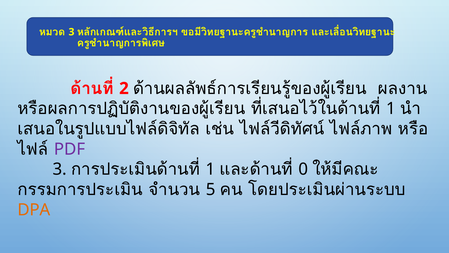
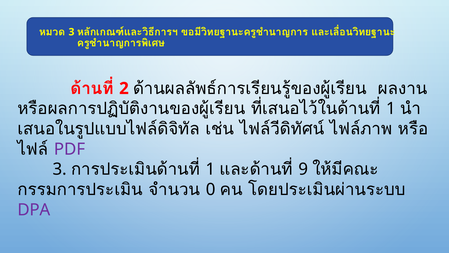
0: 0 -> 9
5: 5 -> 0
DPA colour: orange -> purple
